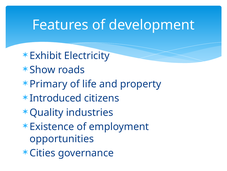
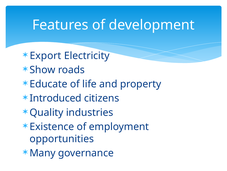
Exhibit: Exhibit -> Export
Primary: Primary -> Educate
Cities: Cities -> Many
